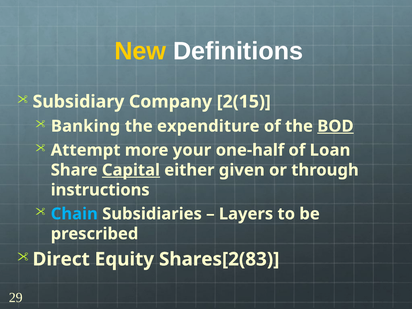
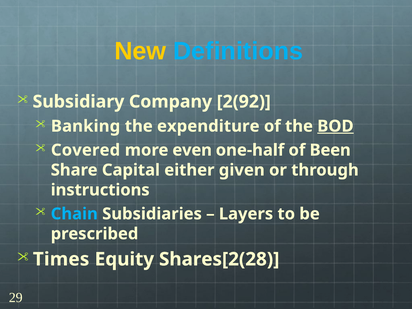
Definitions colour: white -> light blue
2(15: 2(15 -> 2(92
Attempt: Attempt -> Covered
your: your -> even
Loan: Loan -> Been
Capital underline: present -> none
Direct: Direct -> Times
Shares[2(83: Shares[2(83 -> Shares[2(28
